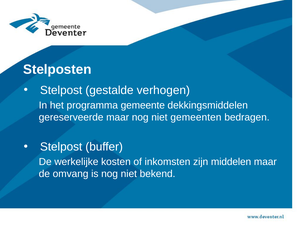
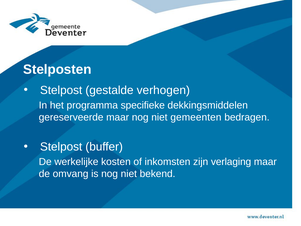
gemeente: gemeente -> specifieke
middelen: middelen -> verlaging
